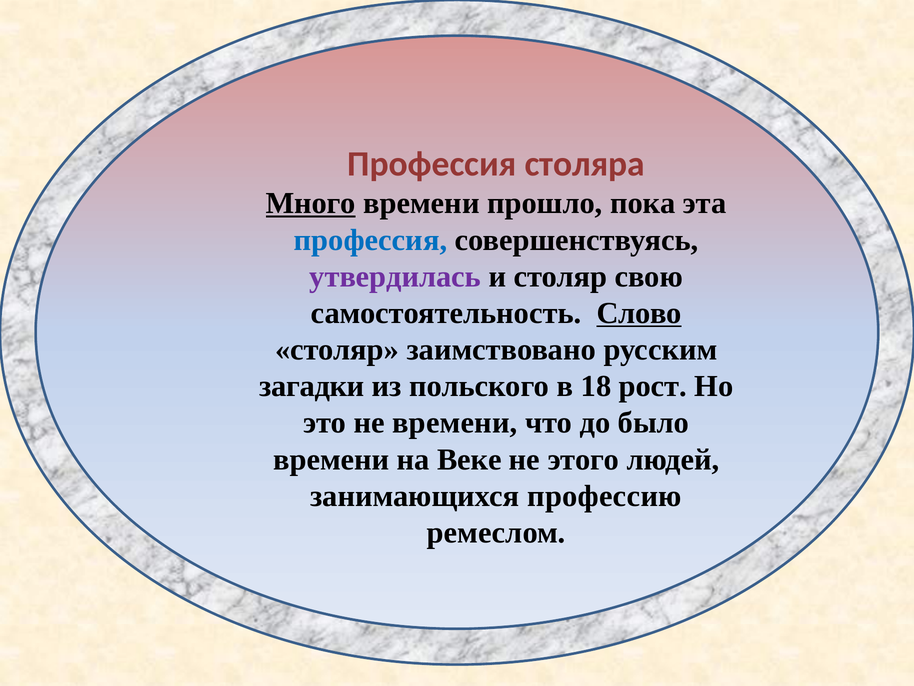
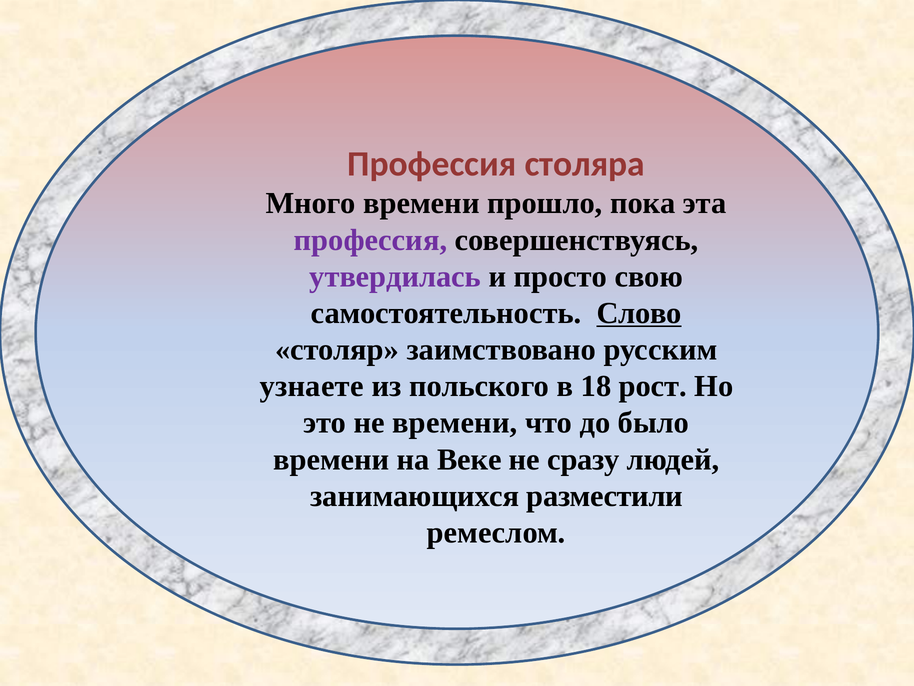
Много underline: present -> none
профессия at (370, 240) colour: blue -> purple
и столяр: столяр -> просто
загадки: загадки -> узнаете
этого: этого -> сразу
профессию: профессию -> разместили
